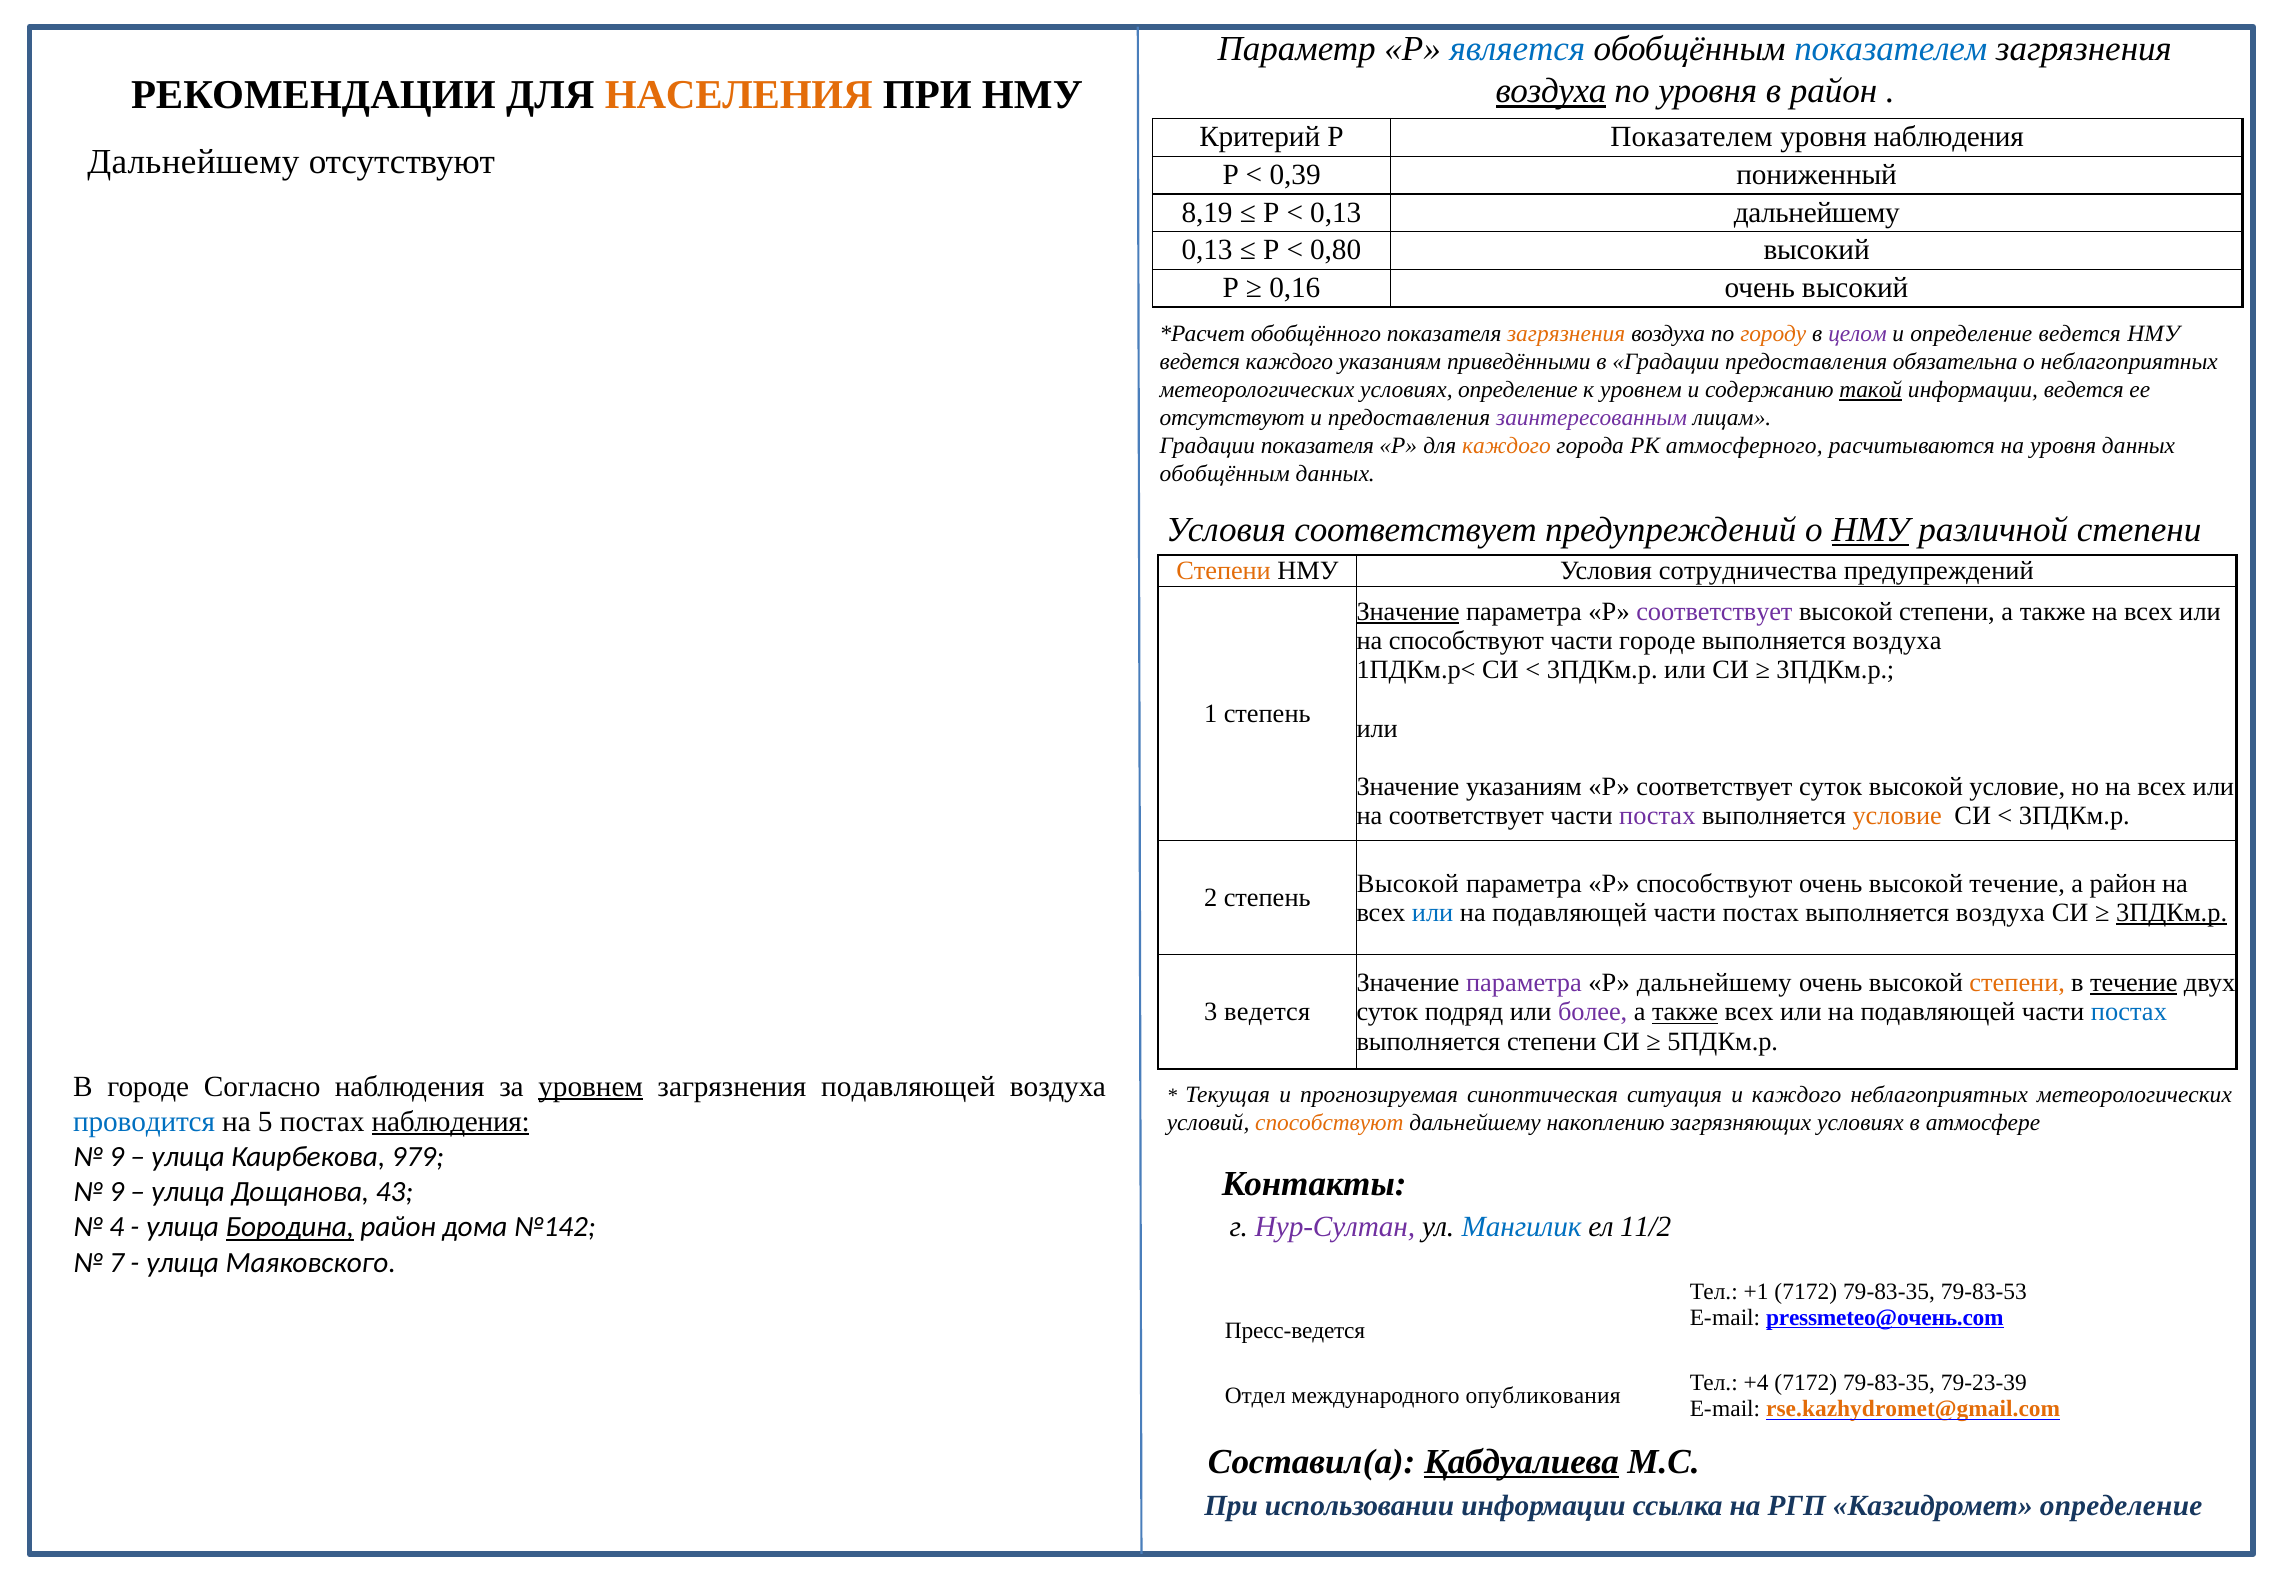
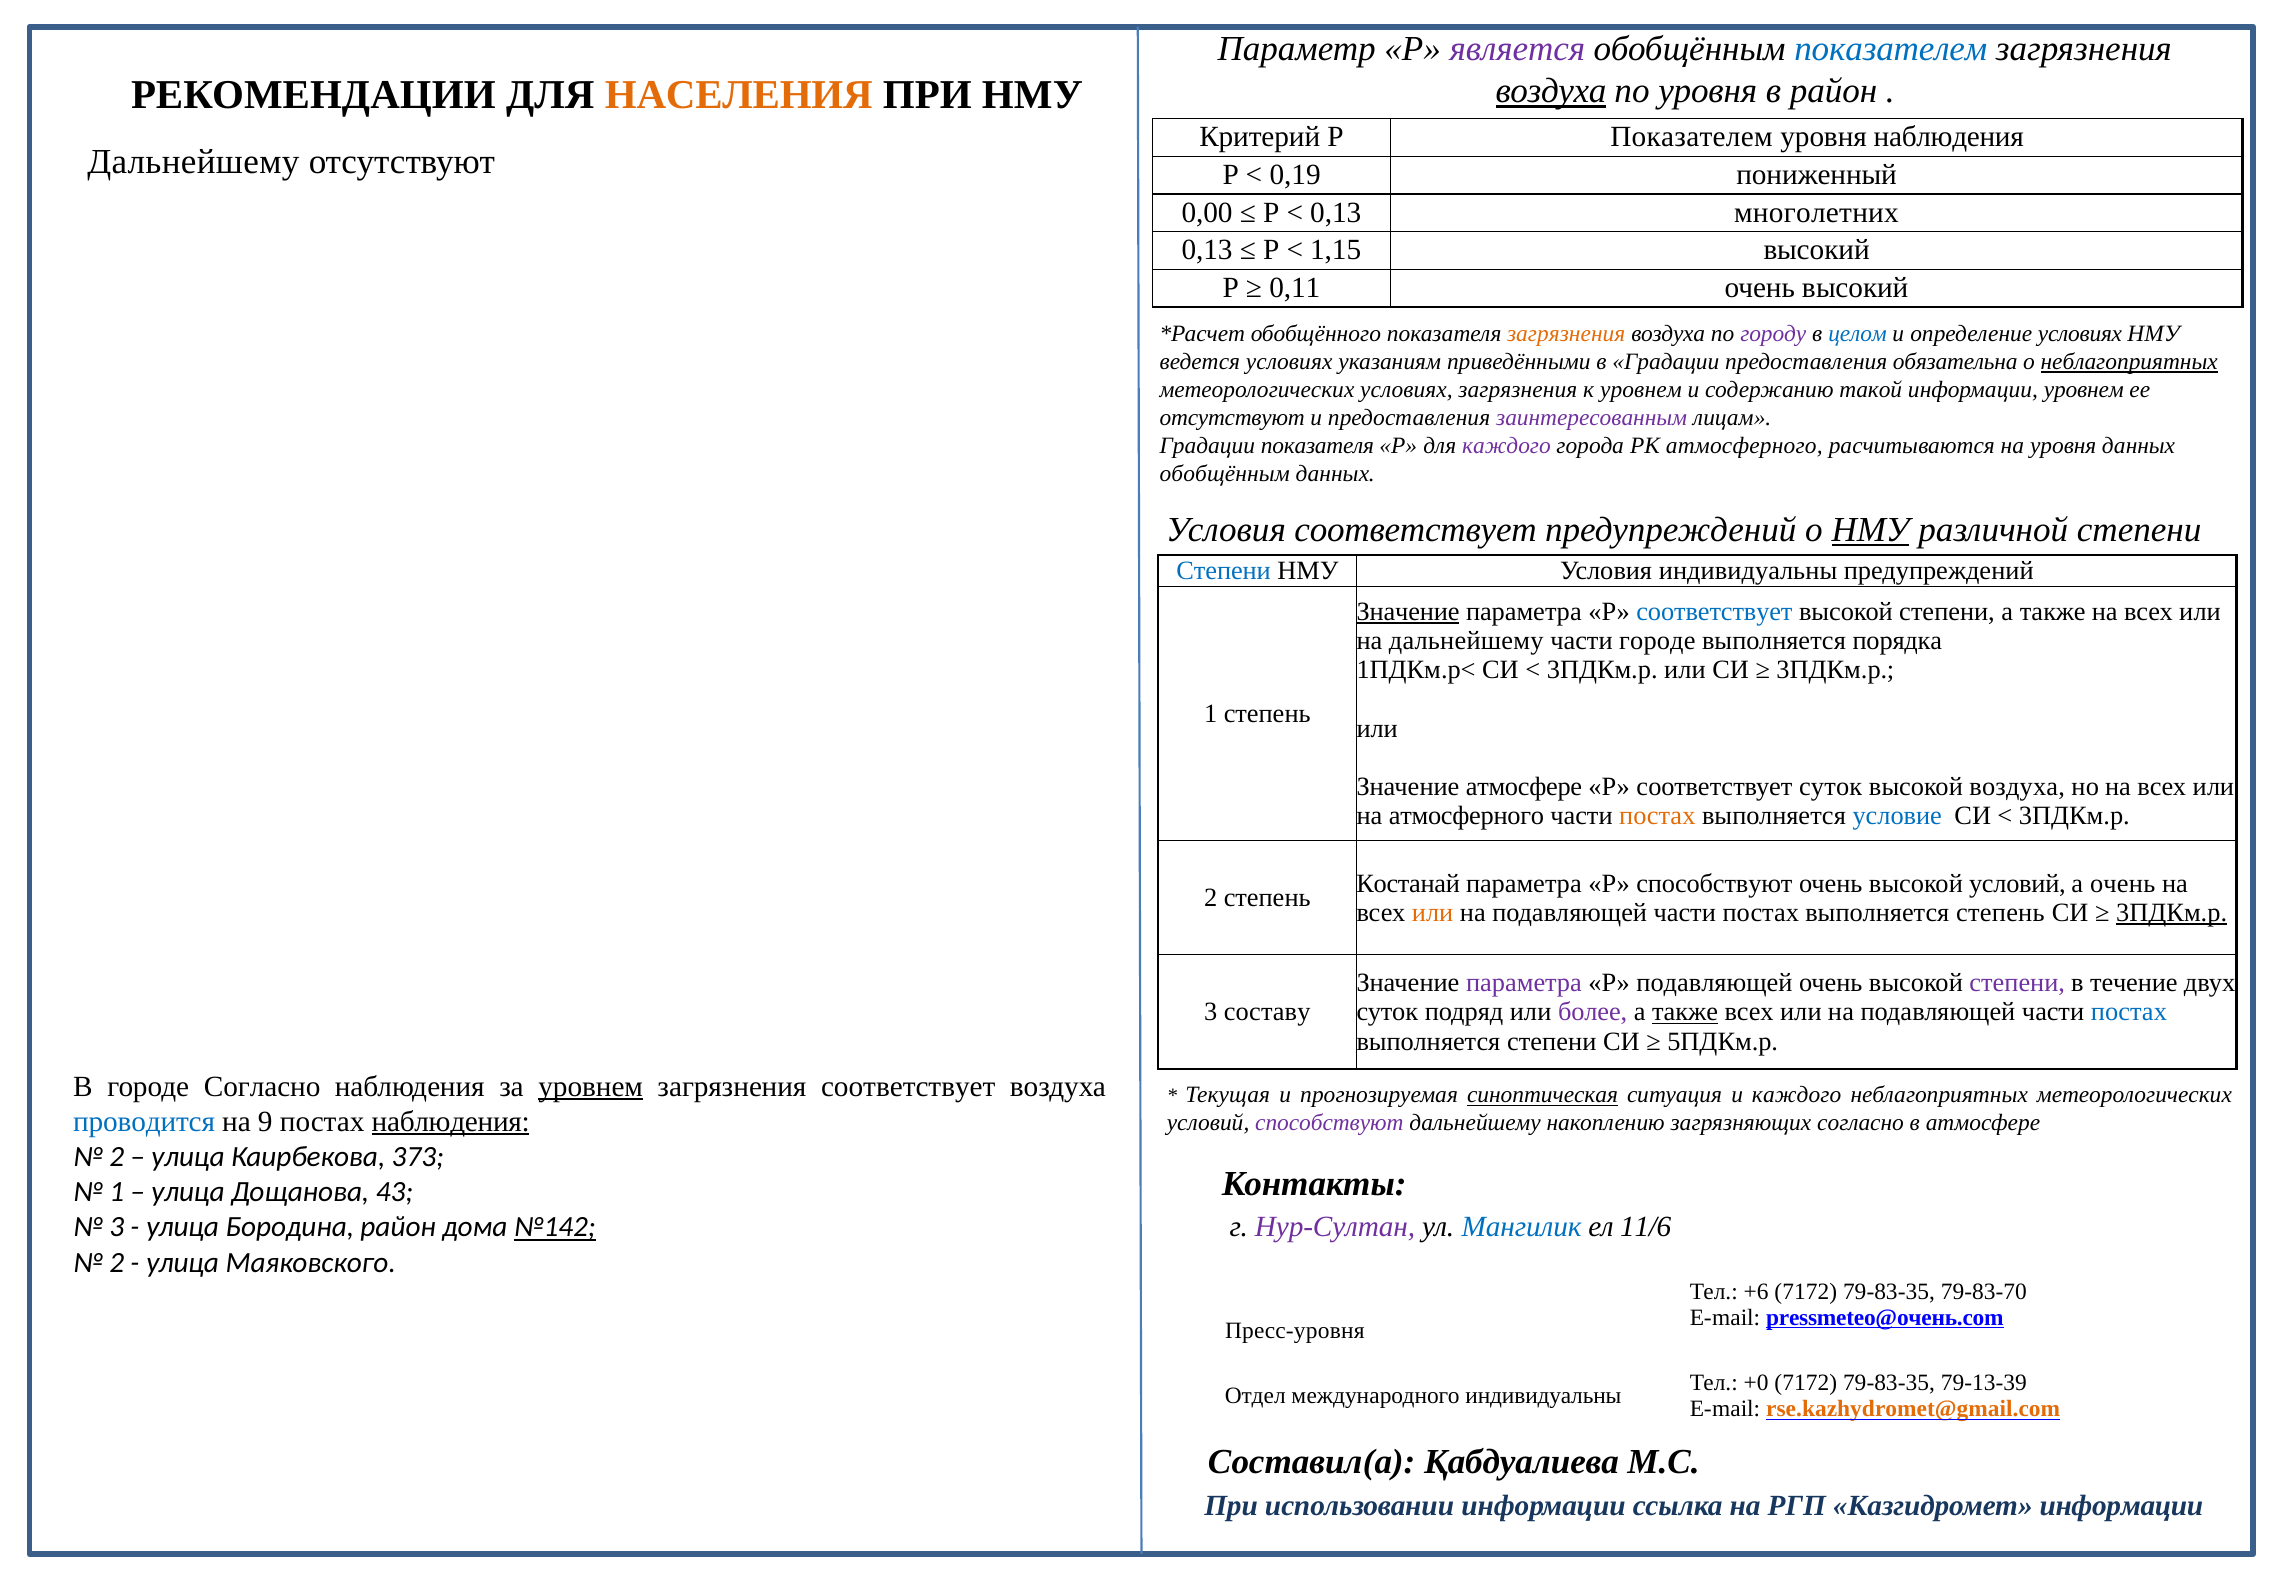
является colour: blue -> purple
0,39: 0,39 -> 0,19
8,19: 8,19 -> 0,00
0,13 дальнейшему: дальнейшему -> многолетних
0,80: 0,80 -> 1,15
0,16: 0,16 -> 0,11
городу colour: orange -> purple
целом colour: purple -> blue
определение ведется: ведется -> условиях
ведется каждого: каждого -> условиях
неблагоприятных at (2129, 362) underline: none -> present
условиях определение: определение -> загрязнения
такой underline: present -> none
информации ведется: ведется -> уровнем
каждого at (1506, 446) colour: orange -> purple
Степени at (1224, 571) colour: orange -> blue
Условия сотрудничества: сотрудничества -> индивидуальны
соответствует at (1714, 611) colour: purple -> blue
на способствуют: способствуют -> дальнейшему
воздуха at (1897, 641): воздуха -> порядка
Значение указаниям: указаниям -> атмосфере
высокой условие: условие -> воздуха
на соответствует: соответствует -> атмосферного
постах at (1657, 816) colour: purple -> orange
условие at (1897, 816) colour: orange -> blue
Высокой at (1408, 883): Высокой -> Костанай
высокой течение: течение -> условий
а район: район -> очень
или at (1433, 912) colour: blue -> orange
постах выполняется воздуха: воздуха -> степень
Р дальнейшему: дальнейшему -> подавляющей
степени at (2017, 983) colour: orange -> purple
течение at (2134, 983) underline: present -> none
3 ведется: ведется -> составу
загрязнения подавляющей: подавляющей -> соответствует
синоптическая underline: none -> present
5: 5 -> 9
способствуют at (1329, 1123) colour: orange -> purple
загрязняющих условиях: условиях -> согласно
9 at (117, 1156): 9 -> 2
979: 979 -> 373
9 at (117, 1192): 9 -> 1
11/2: 11/2 -> 11/6
4 at (117, 1227): 4 -> 3
Бородина underline: present -> none
№142 underline: none -> present
7 at (117, 1262): 7 -> 2
+1: +1 -> +6
79-83-53: 79-83-53 -> 79-83-70
Пресс-ведется: Пресс-ведется -> Пресс-уровня
+4: +4 -> +0
79-23-39: 79-23-39 -> 79-13-39
международного опубликования: опубликования -> индивидуальны
Қабдуалиева underline: present -> none
Казгидромет определение: определение -> информации
